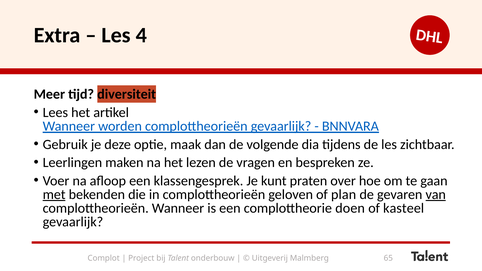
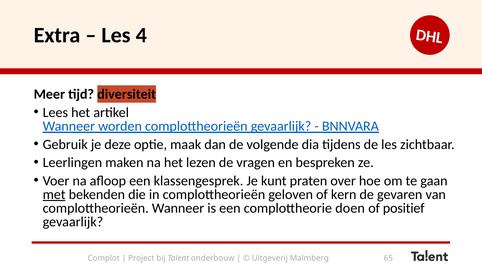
plan: plan -> kern
van underline: present -> none
kasteel: kasteel -> positief
